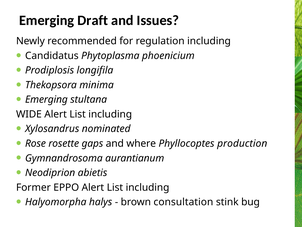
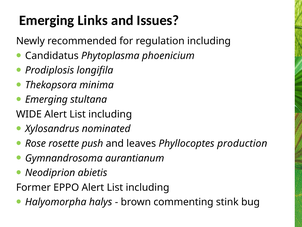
Draft: Draft -> Links
gaps: gaps -> push
where: where -> leaves
consultation: consultation -> commenting
